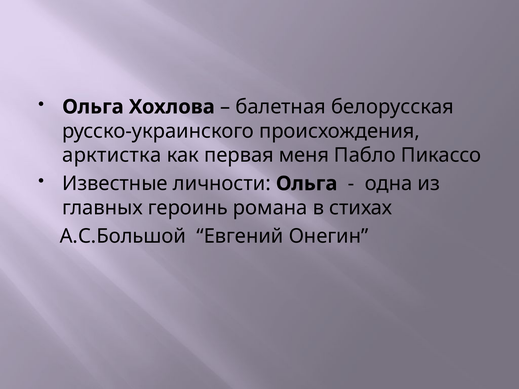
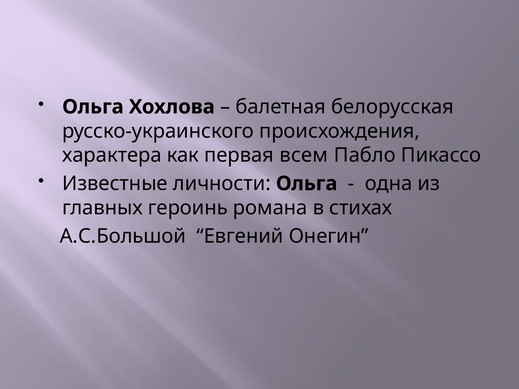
арктистка: арктистка -> характера
меня: меня -> всем
